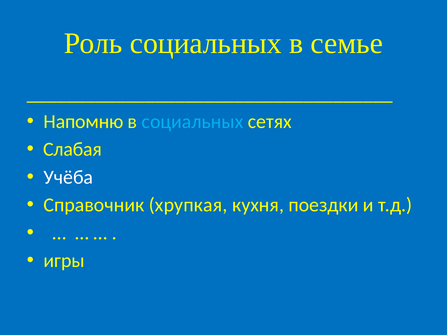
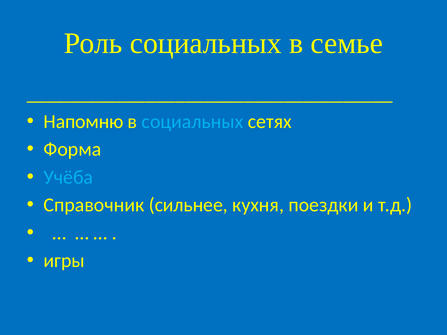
Слабая: Слабая -> Форма
Учёба colour: white -> light blue
хрупкая: хрупкая -> сильнее
